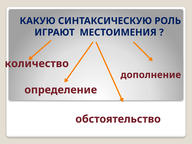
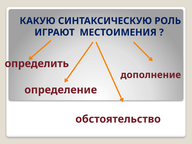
количество: количество -> определить
